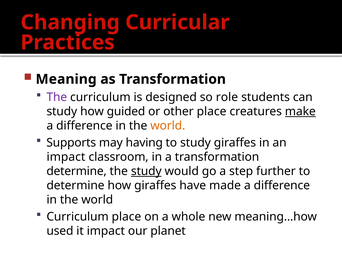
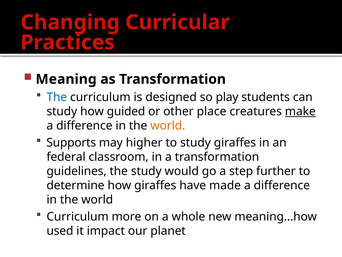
The at (57, 97) colour: purple -> blue
role: role -> play
having: having -> higher
impact at (66, 157): impact -> federal
determine at (77, 171): determine -> guidelines
study at (146, 171) underline: present -> none
Curriculum place: place -> more
